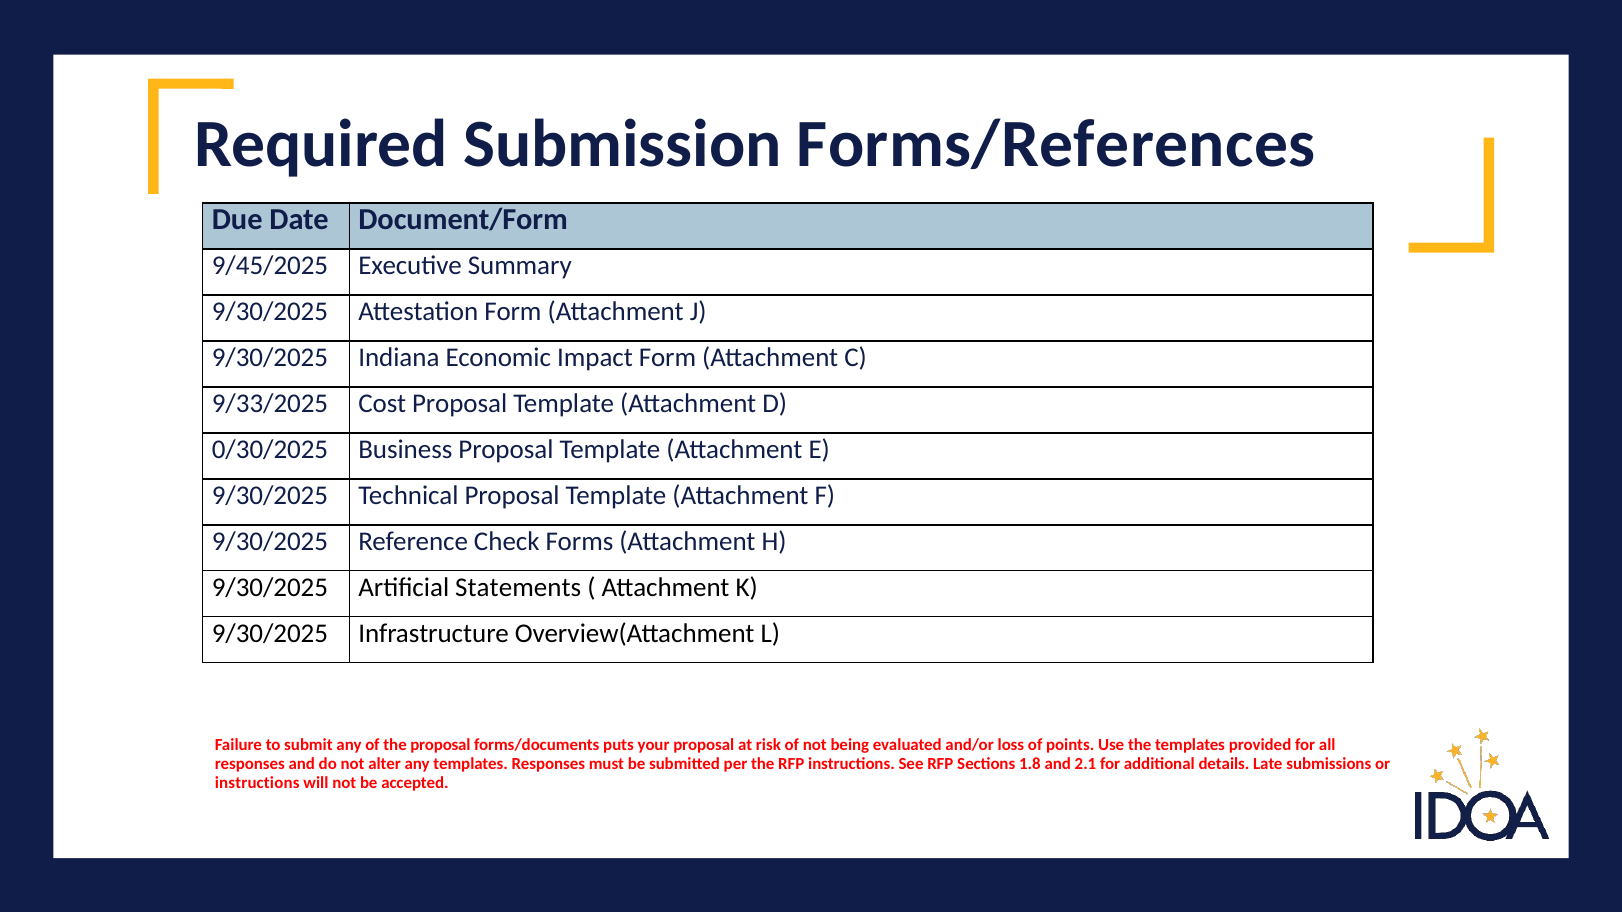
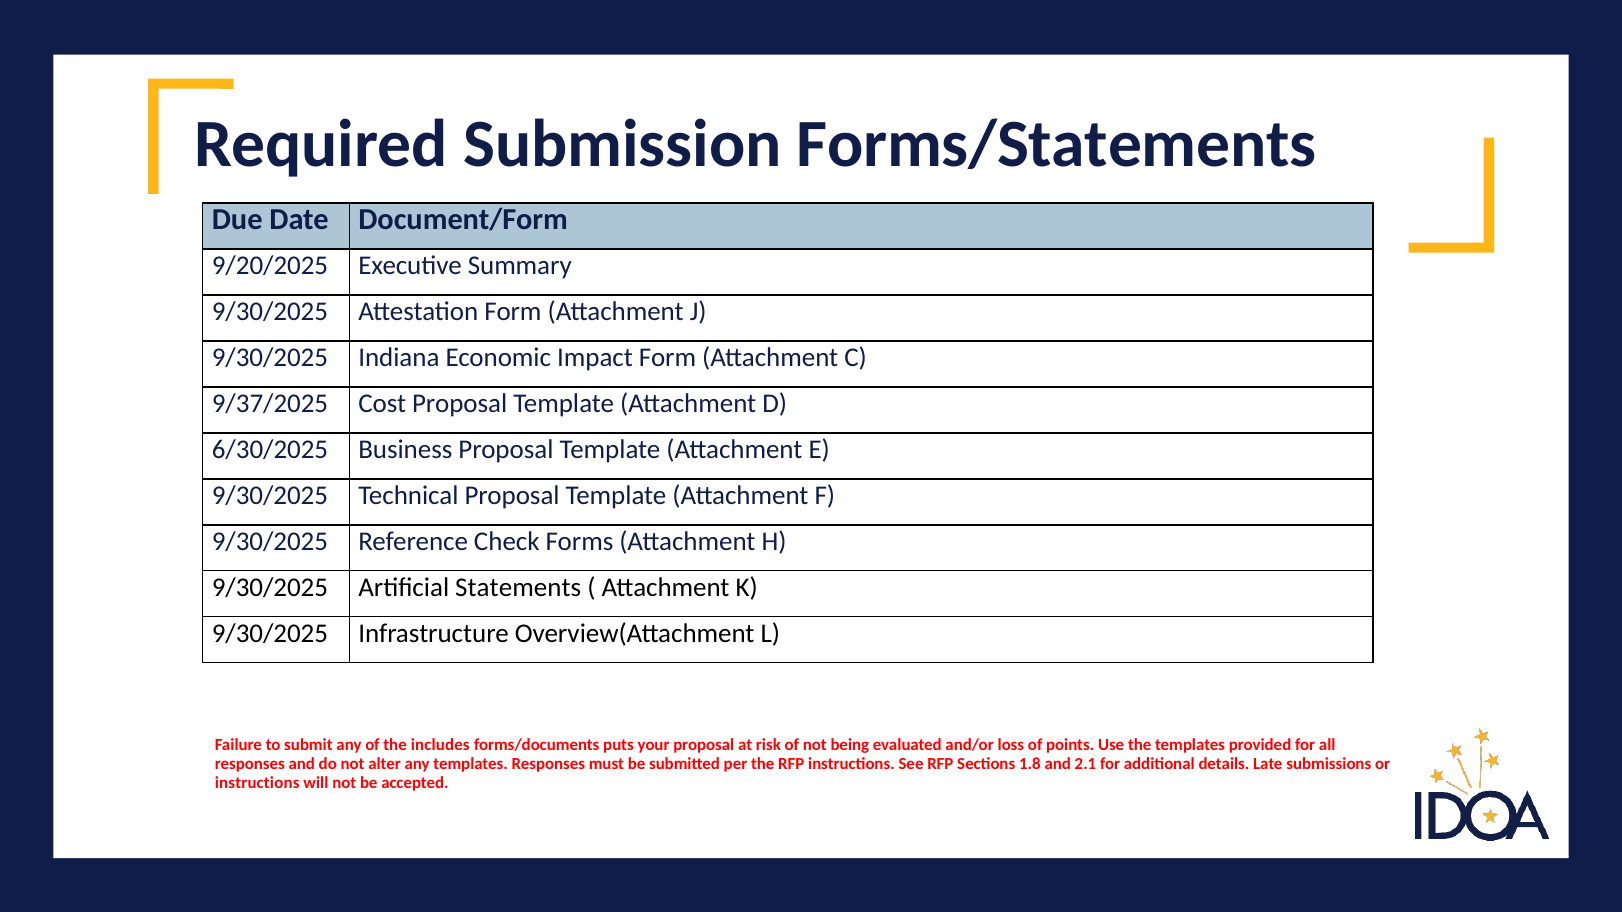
Forms/References: Forms/References -> Forms/Statements
9/45/2025: 9/45/2025 -> 9/20/2025
9/33/2025: 9/33/2025 -> 9/37/2025
0/30/2025: 0/30/2025 -> 6/30/2025
the proposal: proposal -> includes
